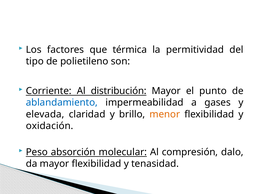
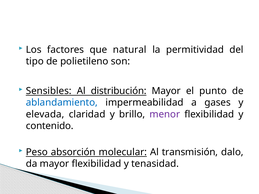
térmica: térmica -> natural
Corriente: Corriente -> Sensibles
menor colour: orange -> purple
oxidación: oxidación -> contenido
compresión: compresión -> transmisión
